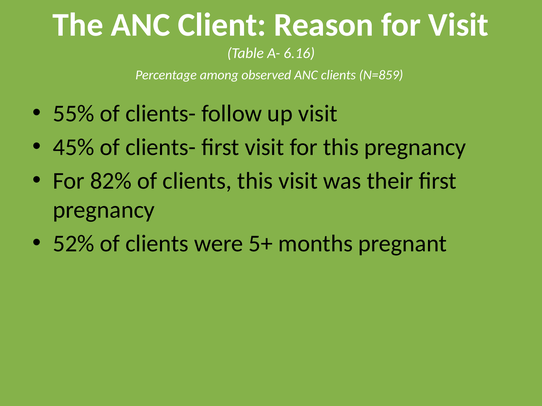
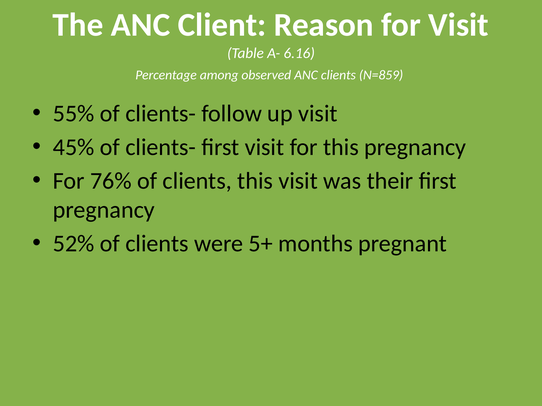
82%: 82% -> 76%
